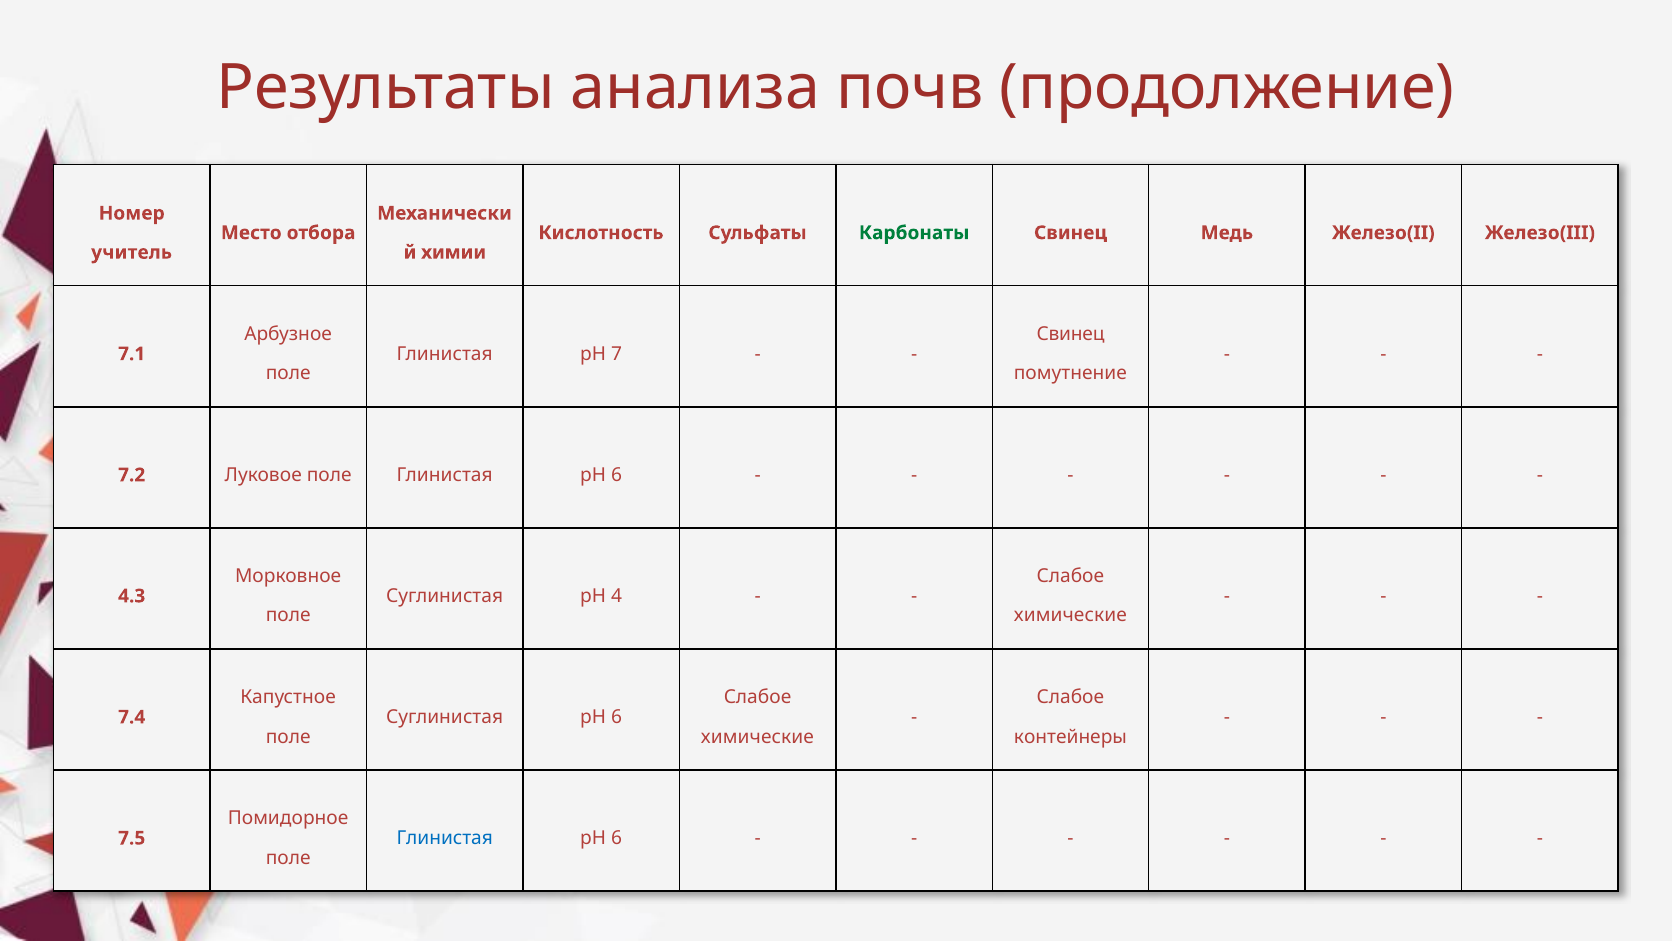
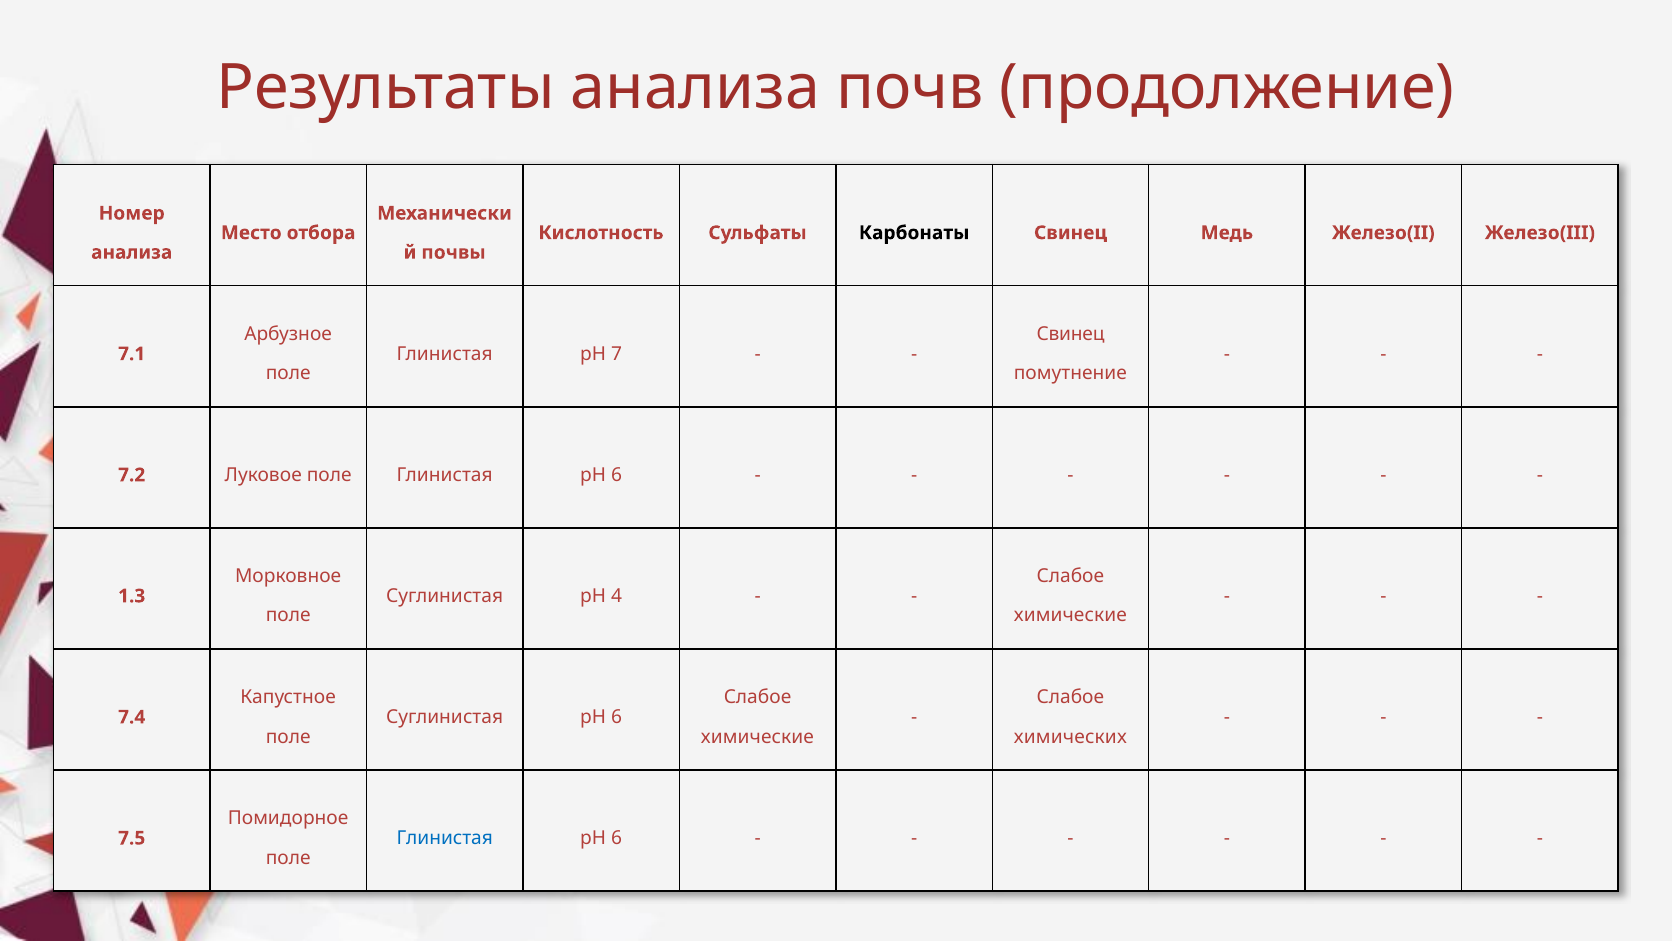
Карбонаты colour: green -> black
учитель at (132, 252): учитель -> анализа
химии: химии -> почвы
4.3: 4.3 -> 1.3
контейнеры: контейнеры -> химических
